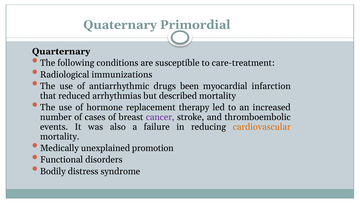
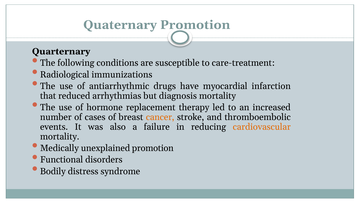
Quaternary Primordial: Primordial -> Promotion
been: been -> have
described: described -> diagnosis
cancer colour: purple -> orange
